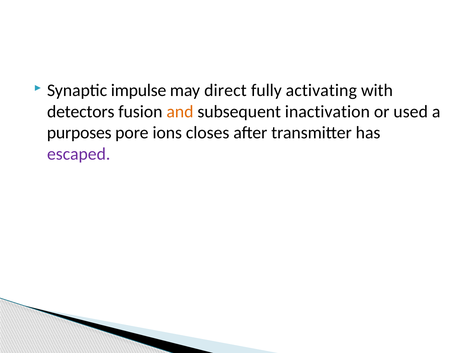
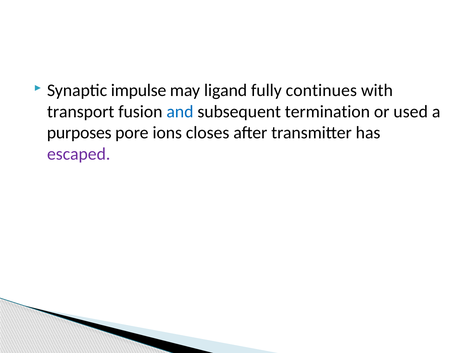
direct: direct -> ligand
activating: activating -> continues
detectors: detectors -> transport
and colour: orange -> blue
inactivation: inactivation -> termination
